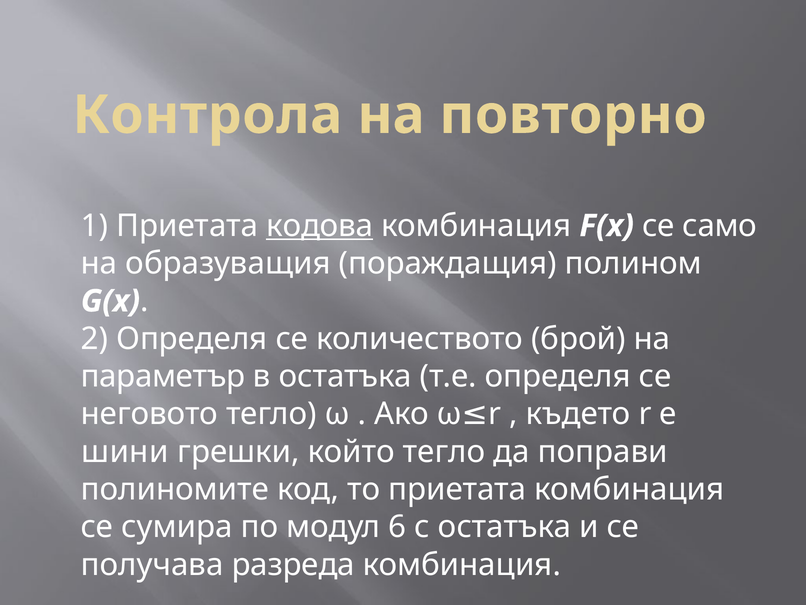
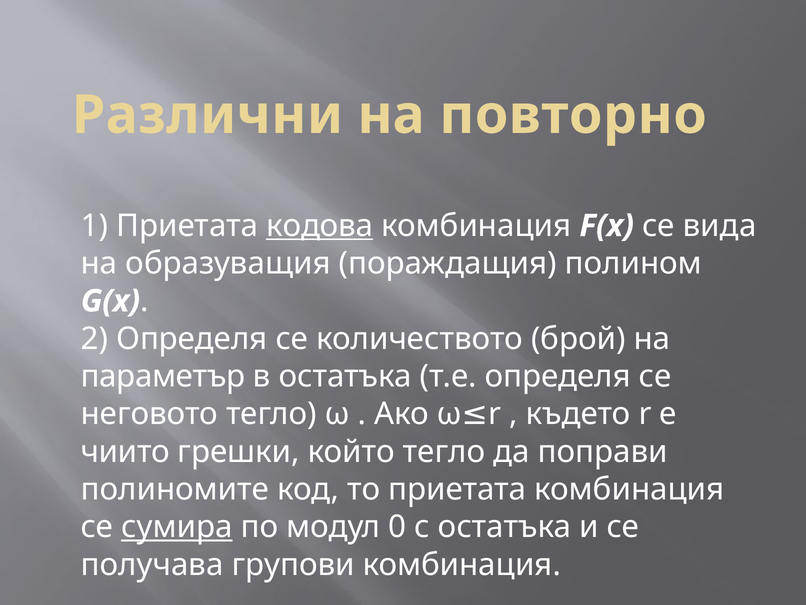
Контрола: Контрола -> Различни
само: само -> вида
шини: шини -> чиито
сумира underline: none -> present
6: 6 -> 0
разреда: разреда -> групови
